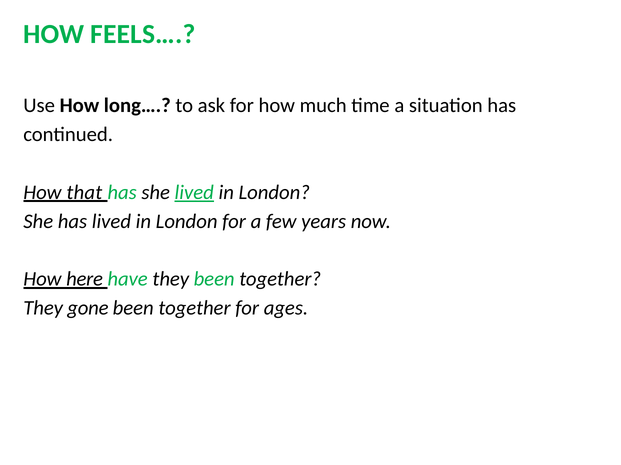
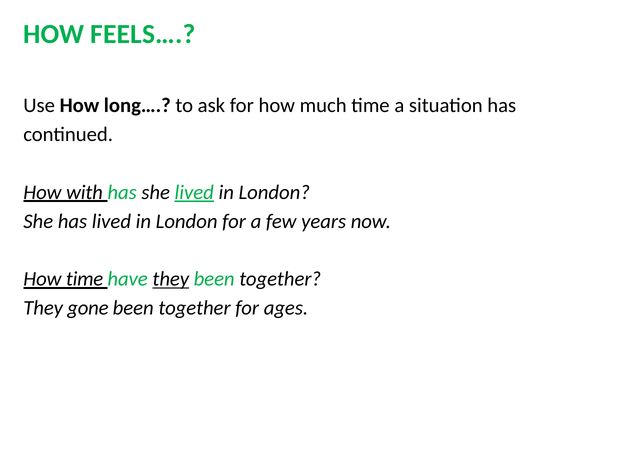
that: that -> with
How here: here -> time
they at (171, 280) underline: none -> present
